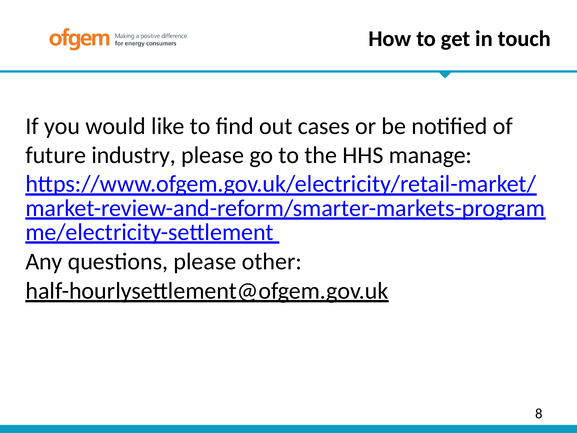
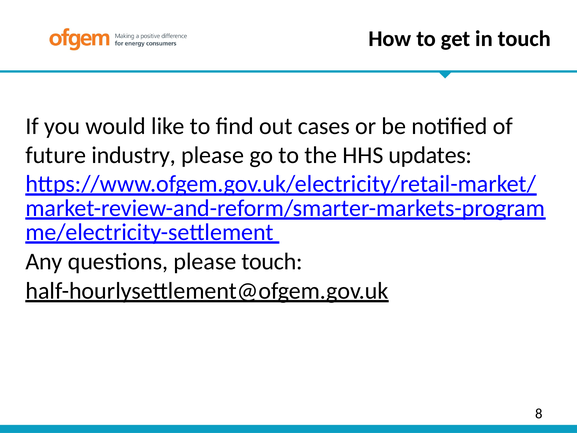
manage: manage -> updates
please other: other -> touch
